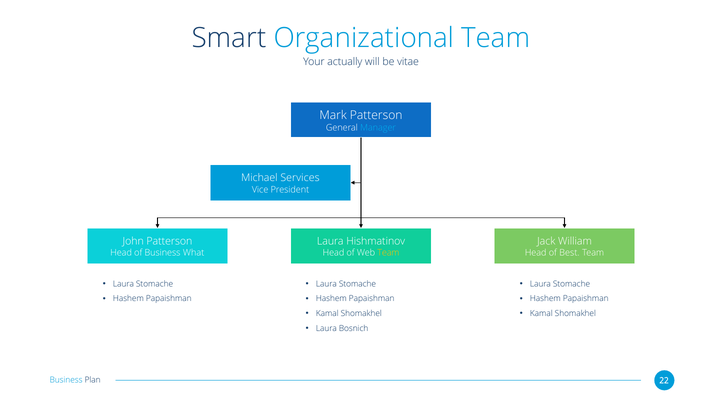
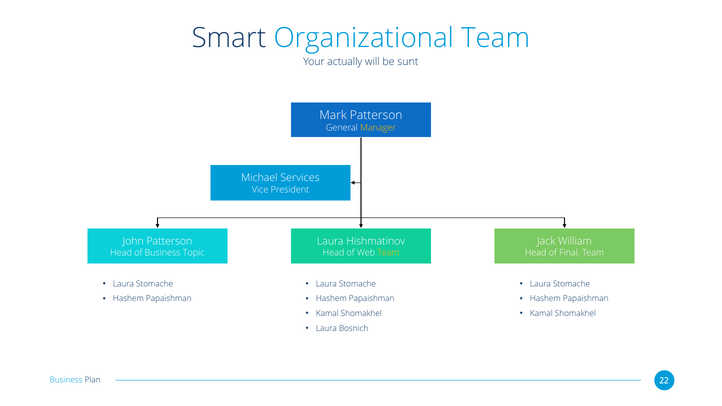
vitae: vitae -> sunt
Manager colour: light blue -> yellow
What: What -> Topic
Best: Best -> Final
